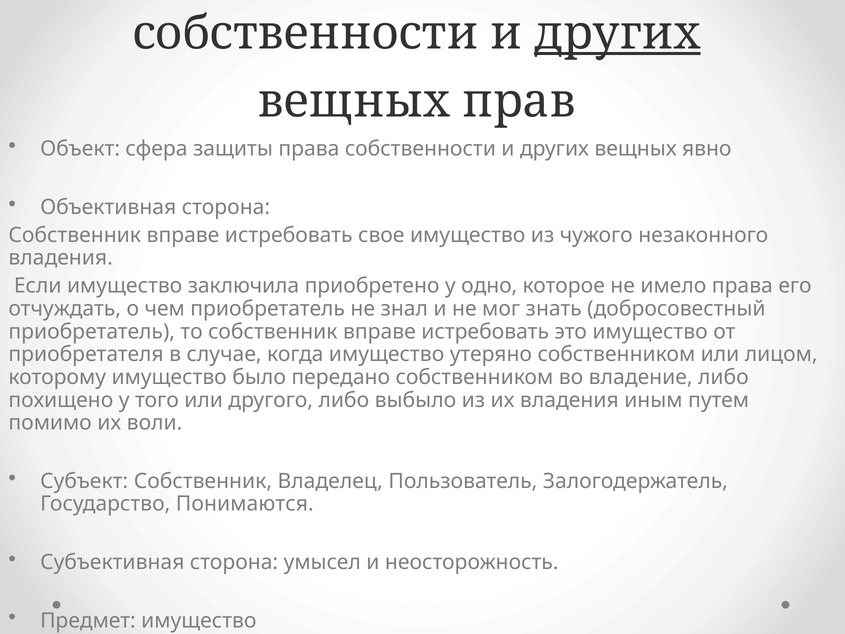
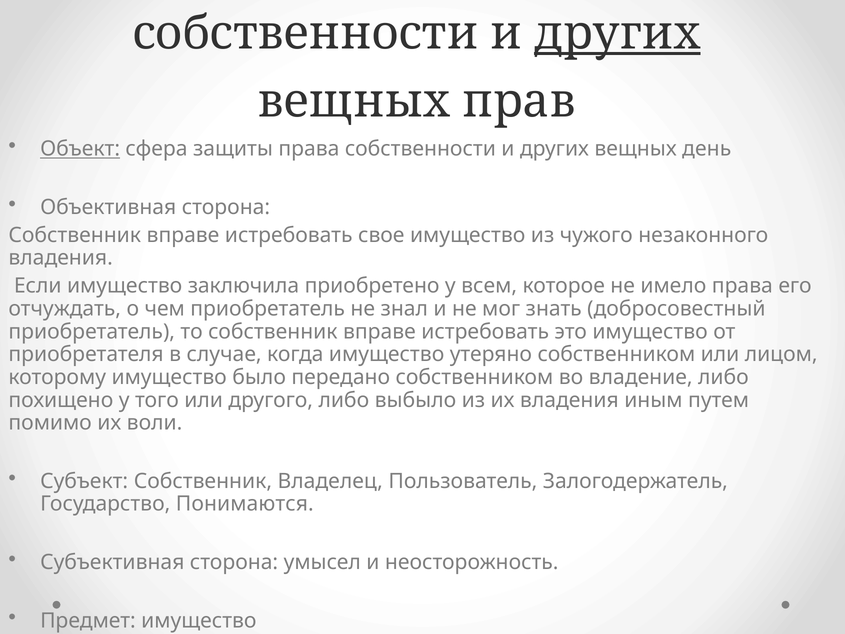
Объект underline: none -> present
явно: явно -> день
одно: одно -> всем
